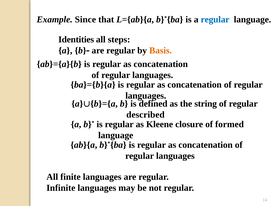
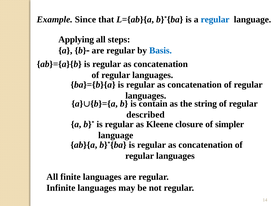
Identities: Identities -> Applying
Basis colour: orange -> blue
defined: defined -> contain
formed: formed -> simpler
